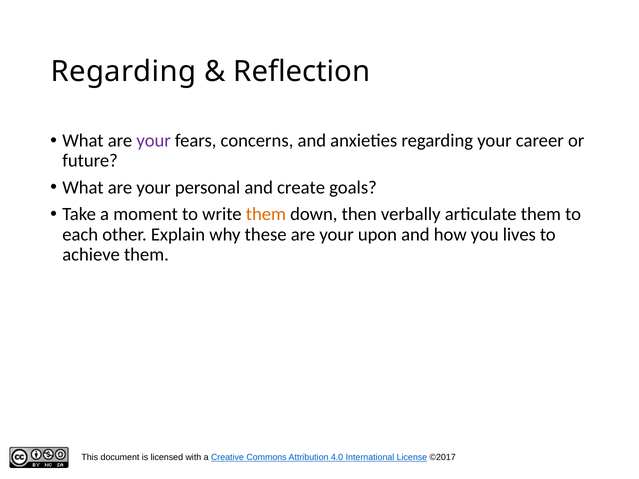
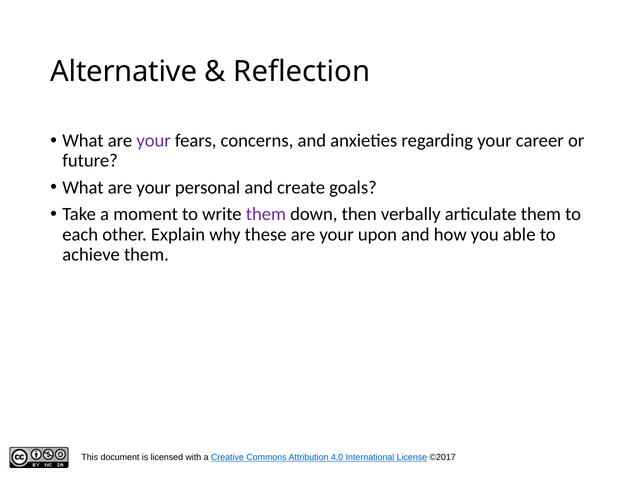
Regarding at (123, 72): Regarding -> Alternative
them at (266, 214) colour: orange -> purple
lives: lives -> able
